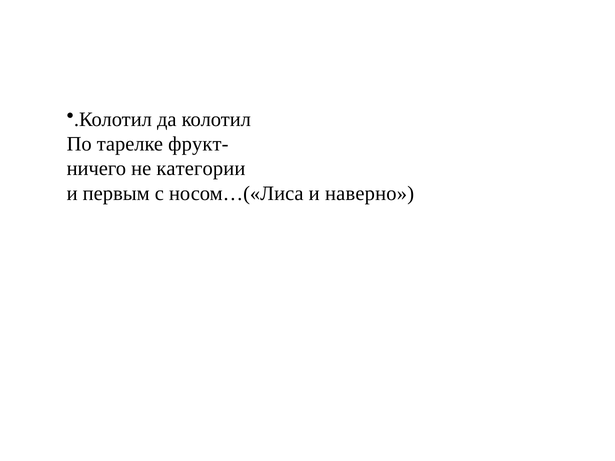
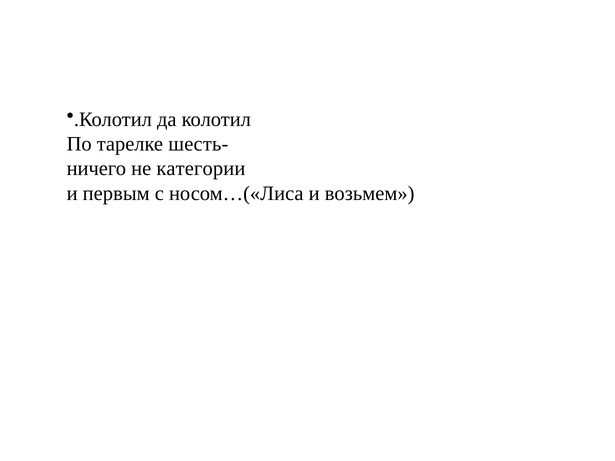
фрукт-: фрукт- -> шесть-
наверно: наверно -> возьмем
